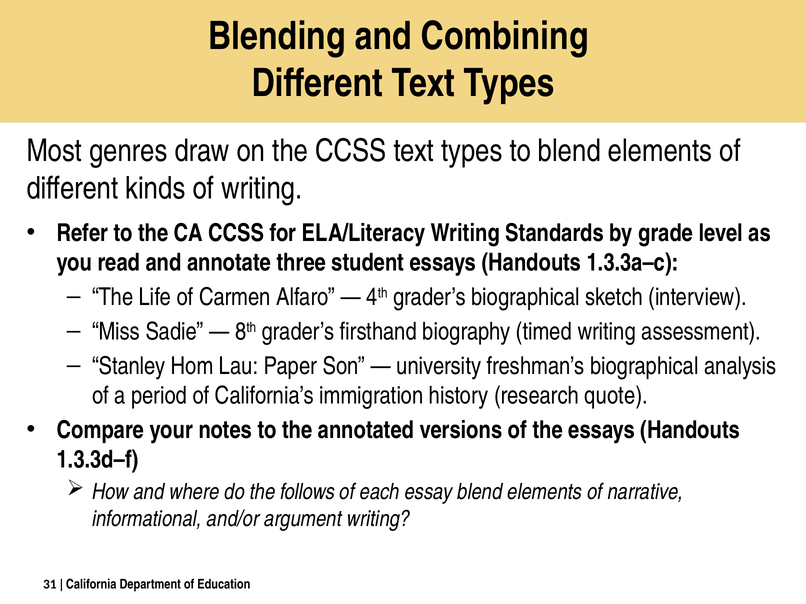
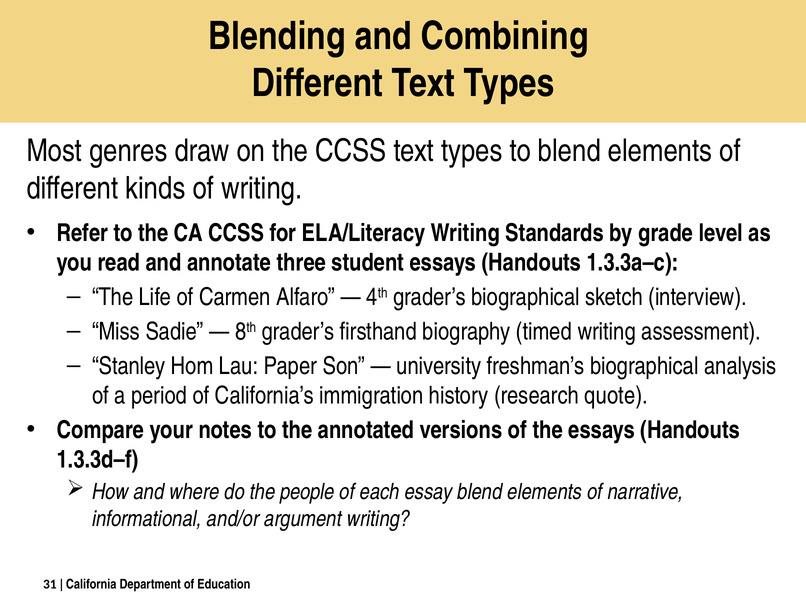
follows: follows -> people
